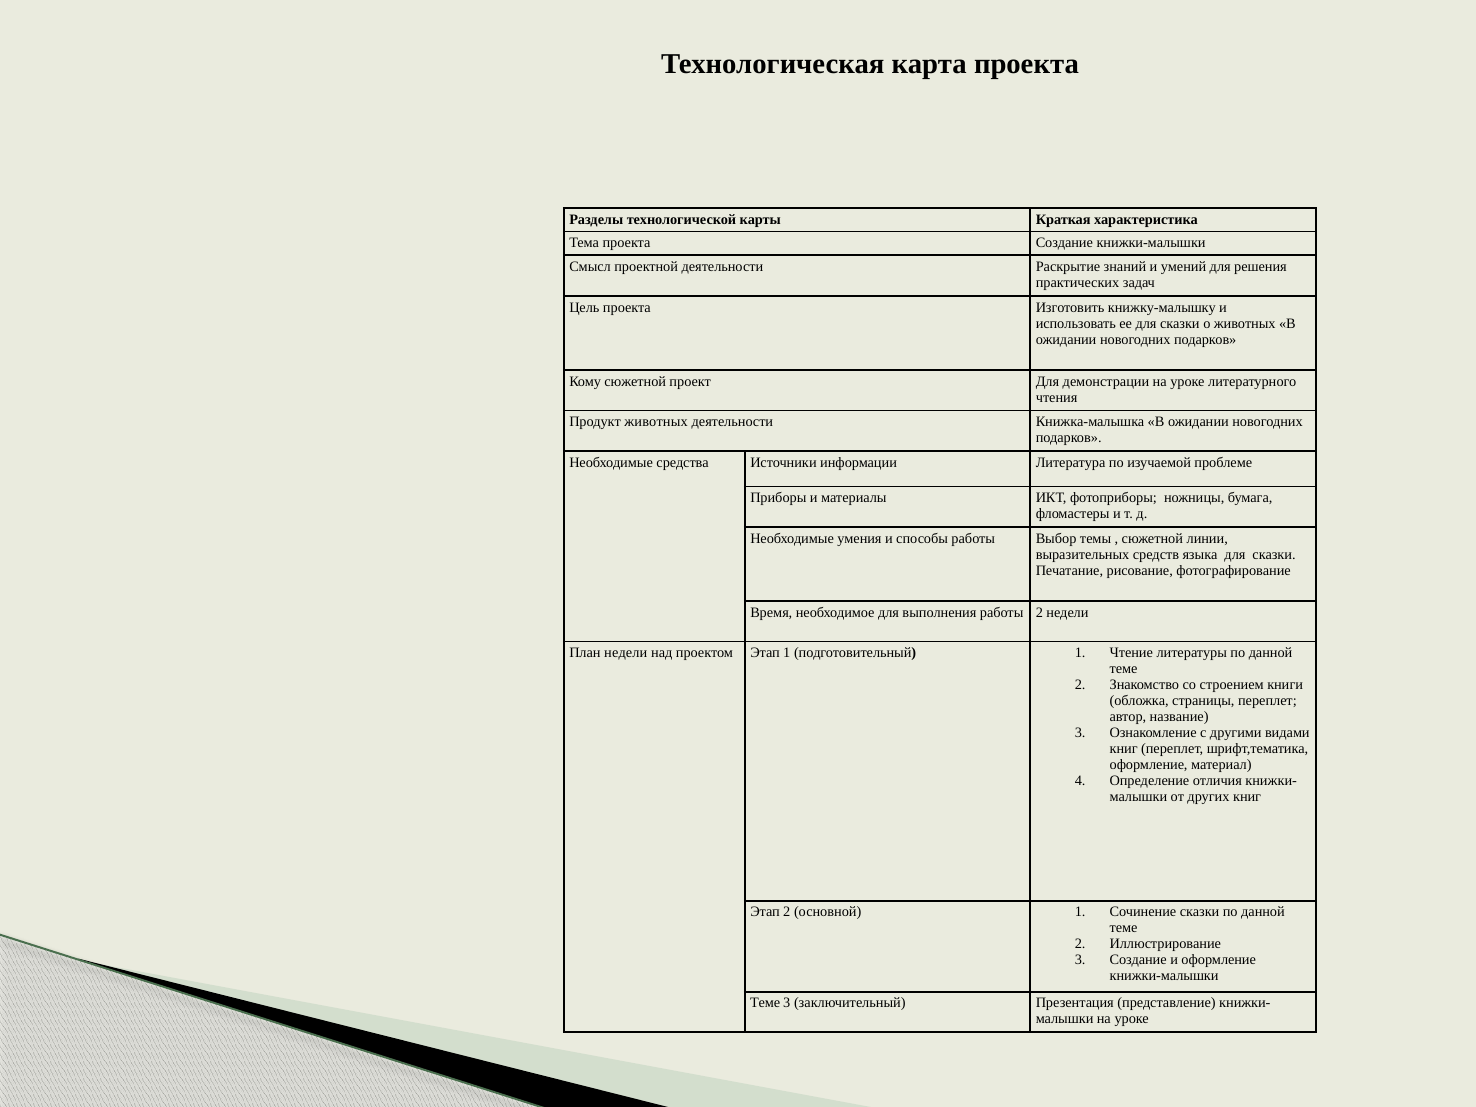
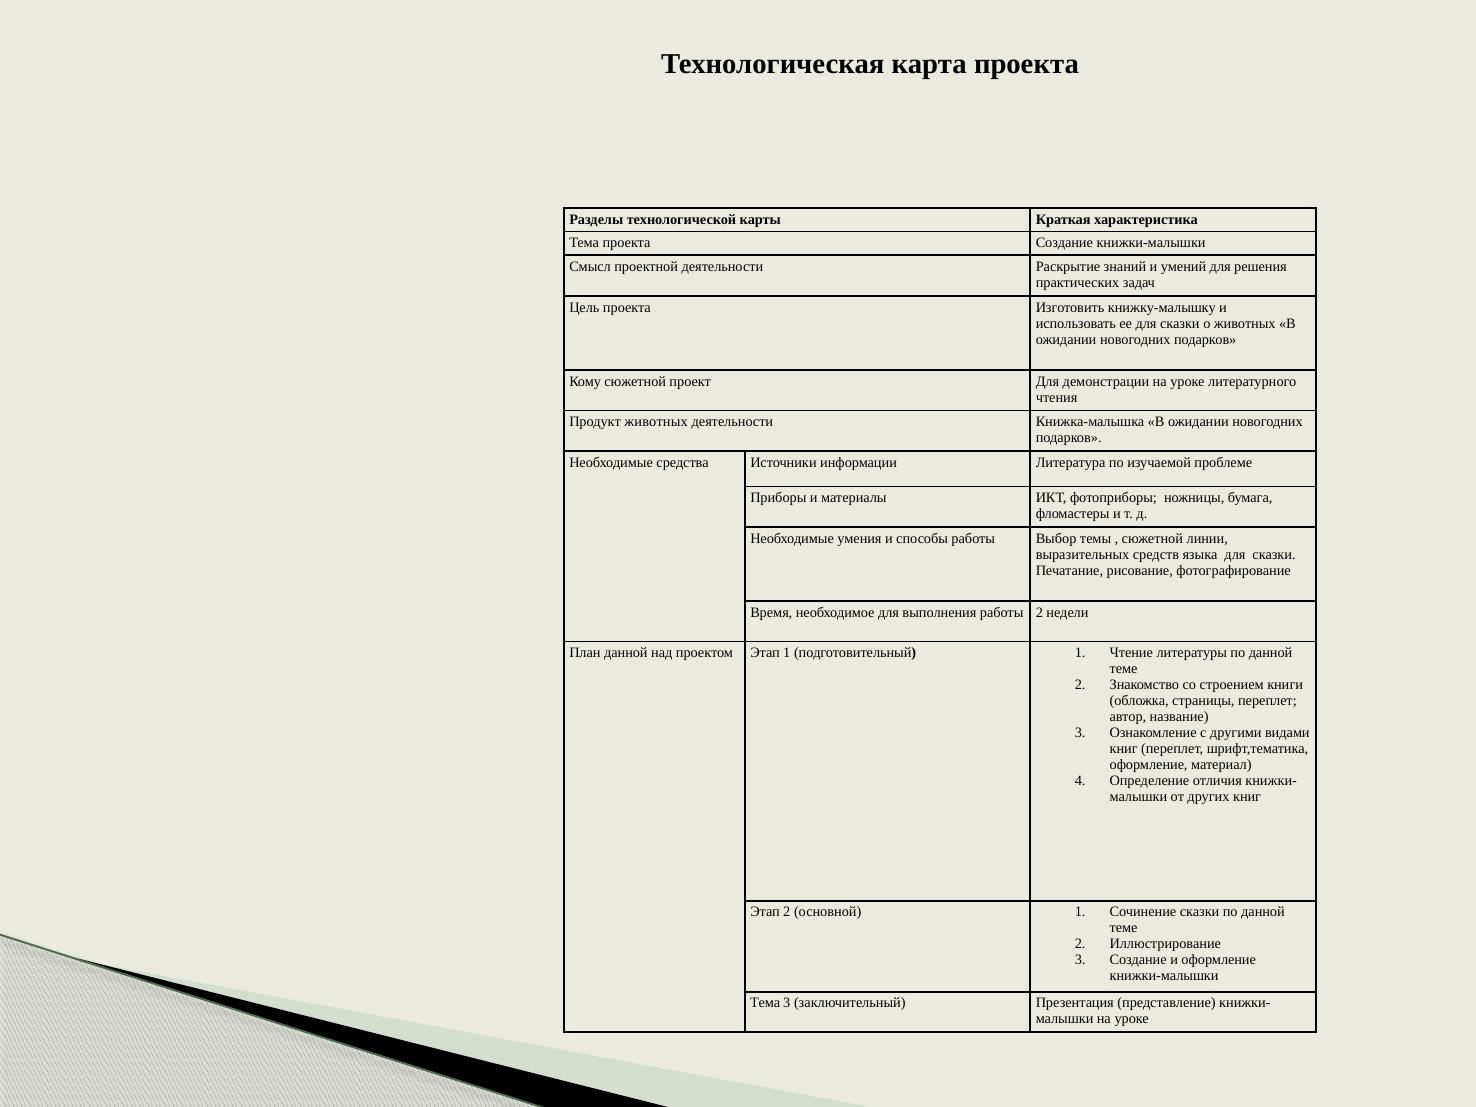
План недели: недели -> данной
Теме at (765, 1003): Теме -> Тема
